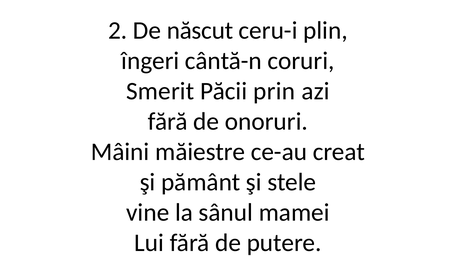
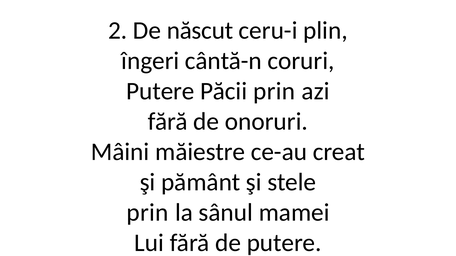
Smerit at (160, 91): Smerit -> Putere
vine at (148, 213): vine -> prin
